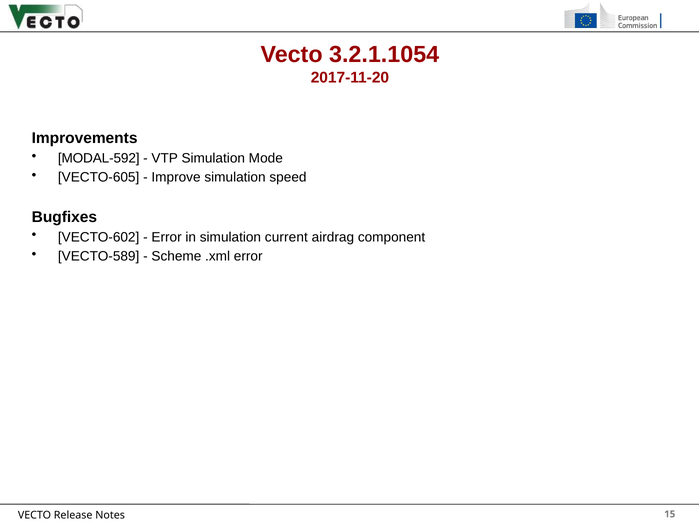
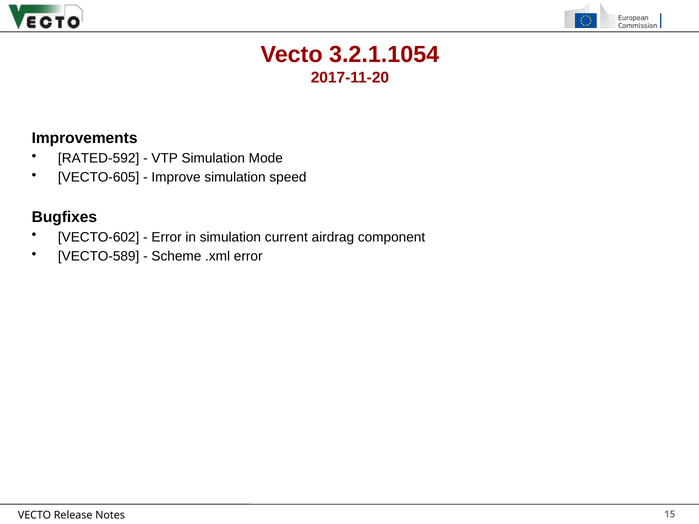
MODAL-592: MODAL-592 -> RATED-592
